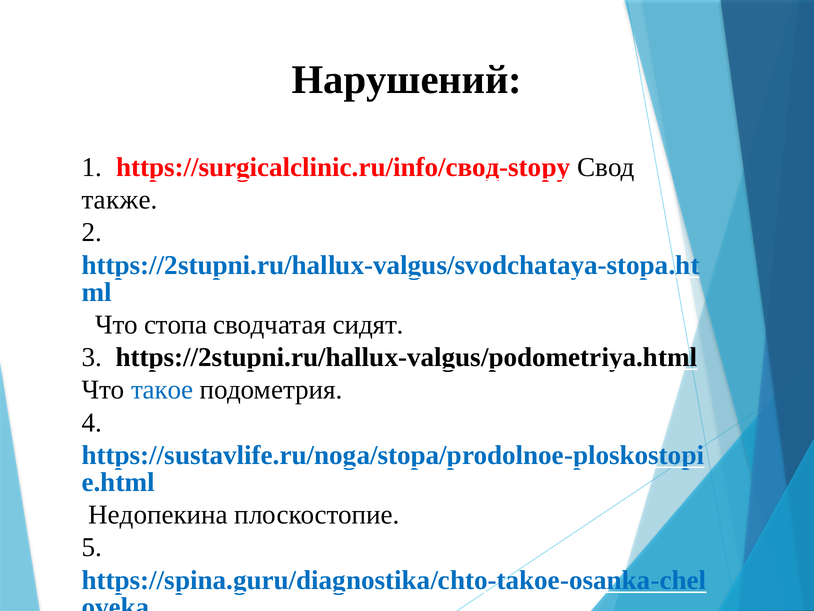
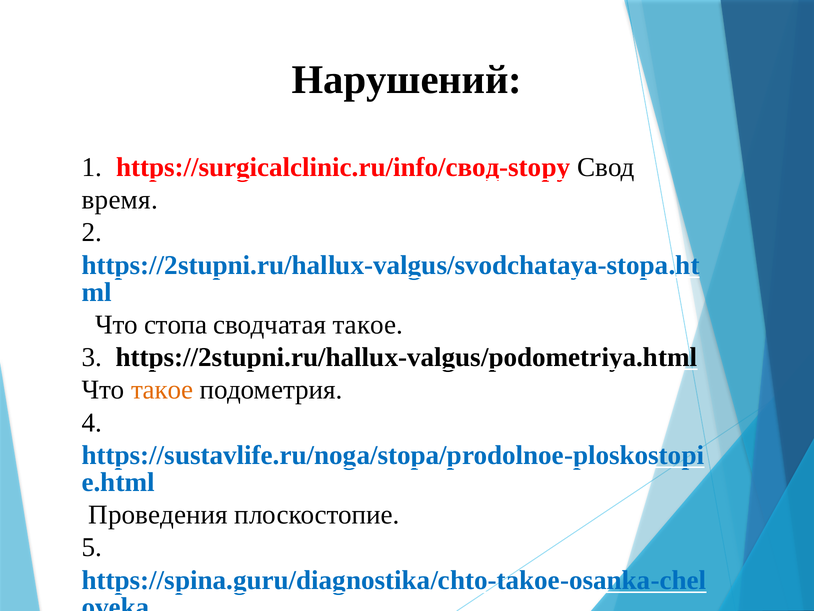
также: также -> время
сводчатая сидят: сидят -> такое
такое at (162, 390) colour: blue -> orange
Недопекина: Недопекина -> Проведения
